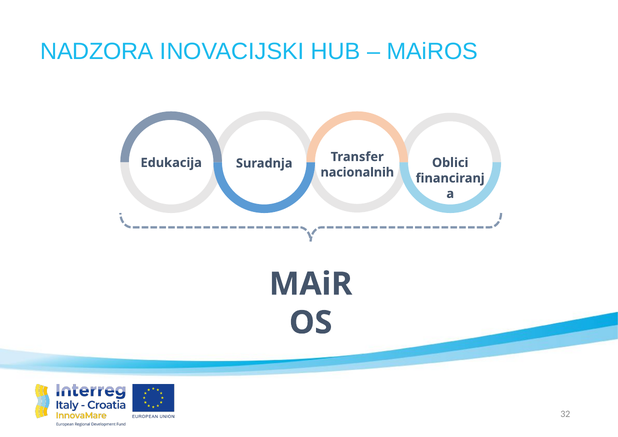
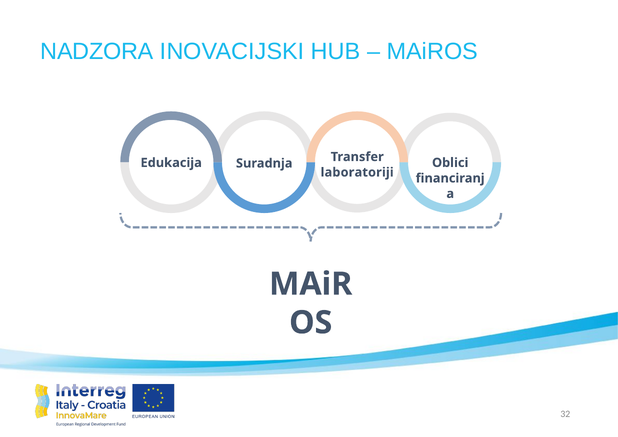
nacionalnih: nacionalnih -> laboratoriji
